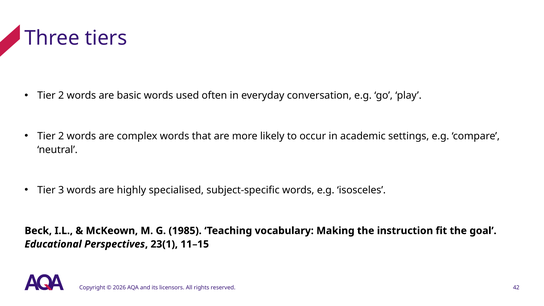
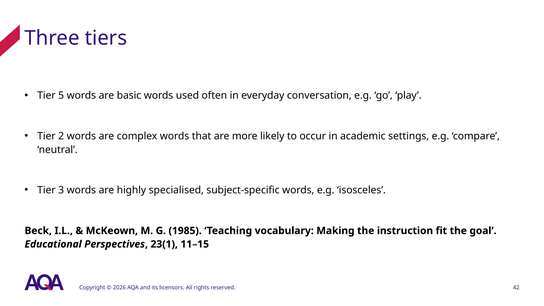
2 at (61, 96): 2 -> 5
